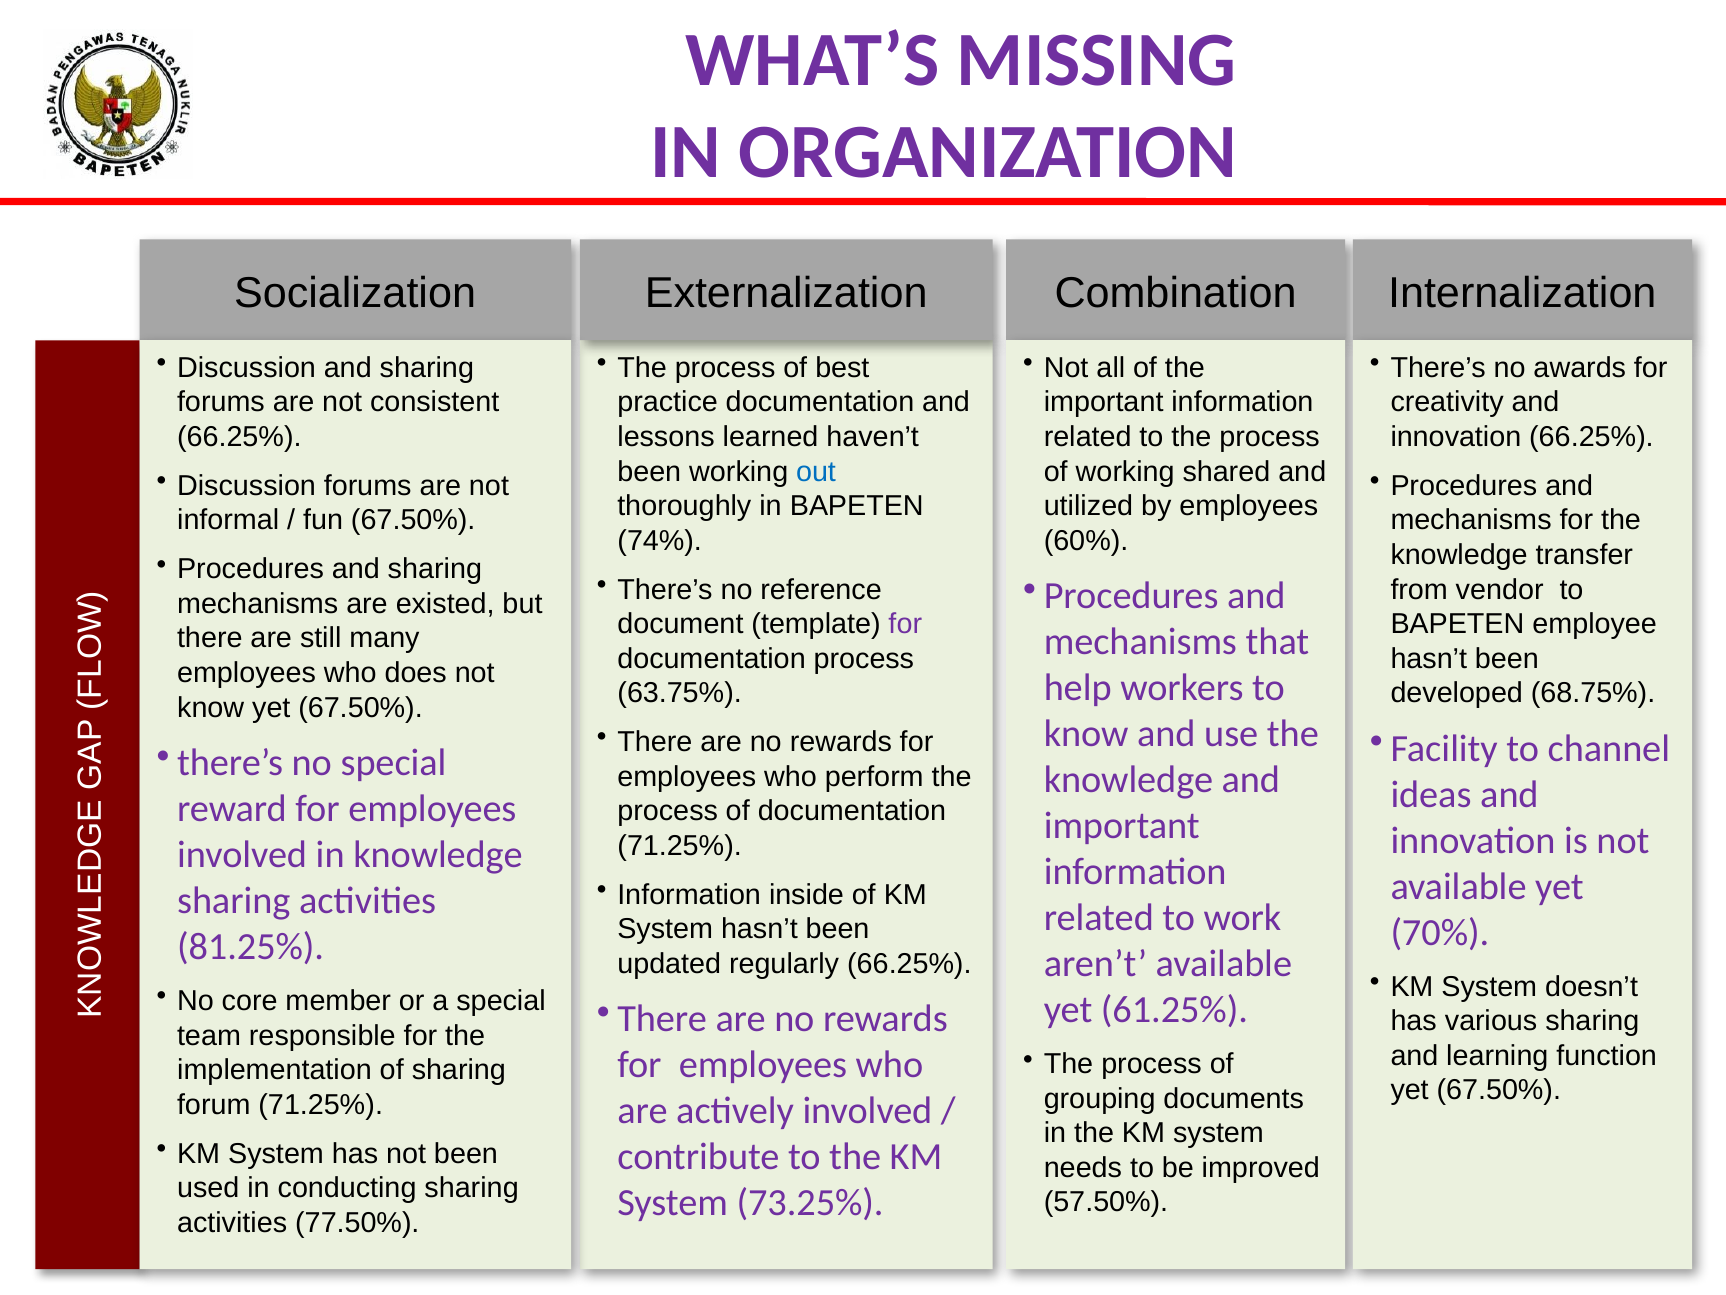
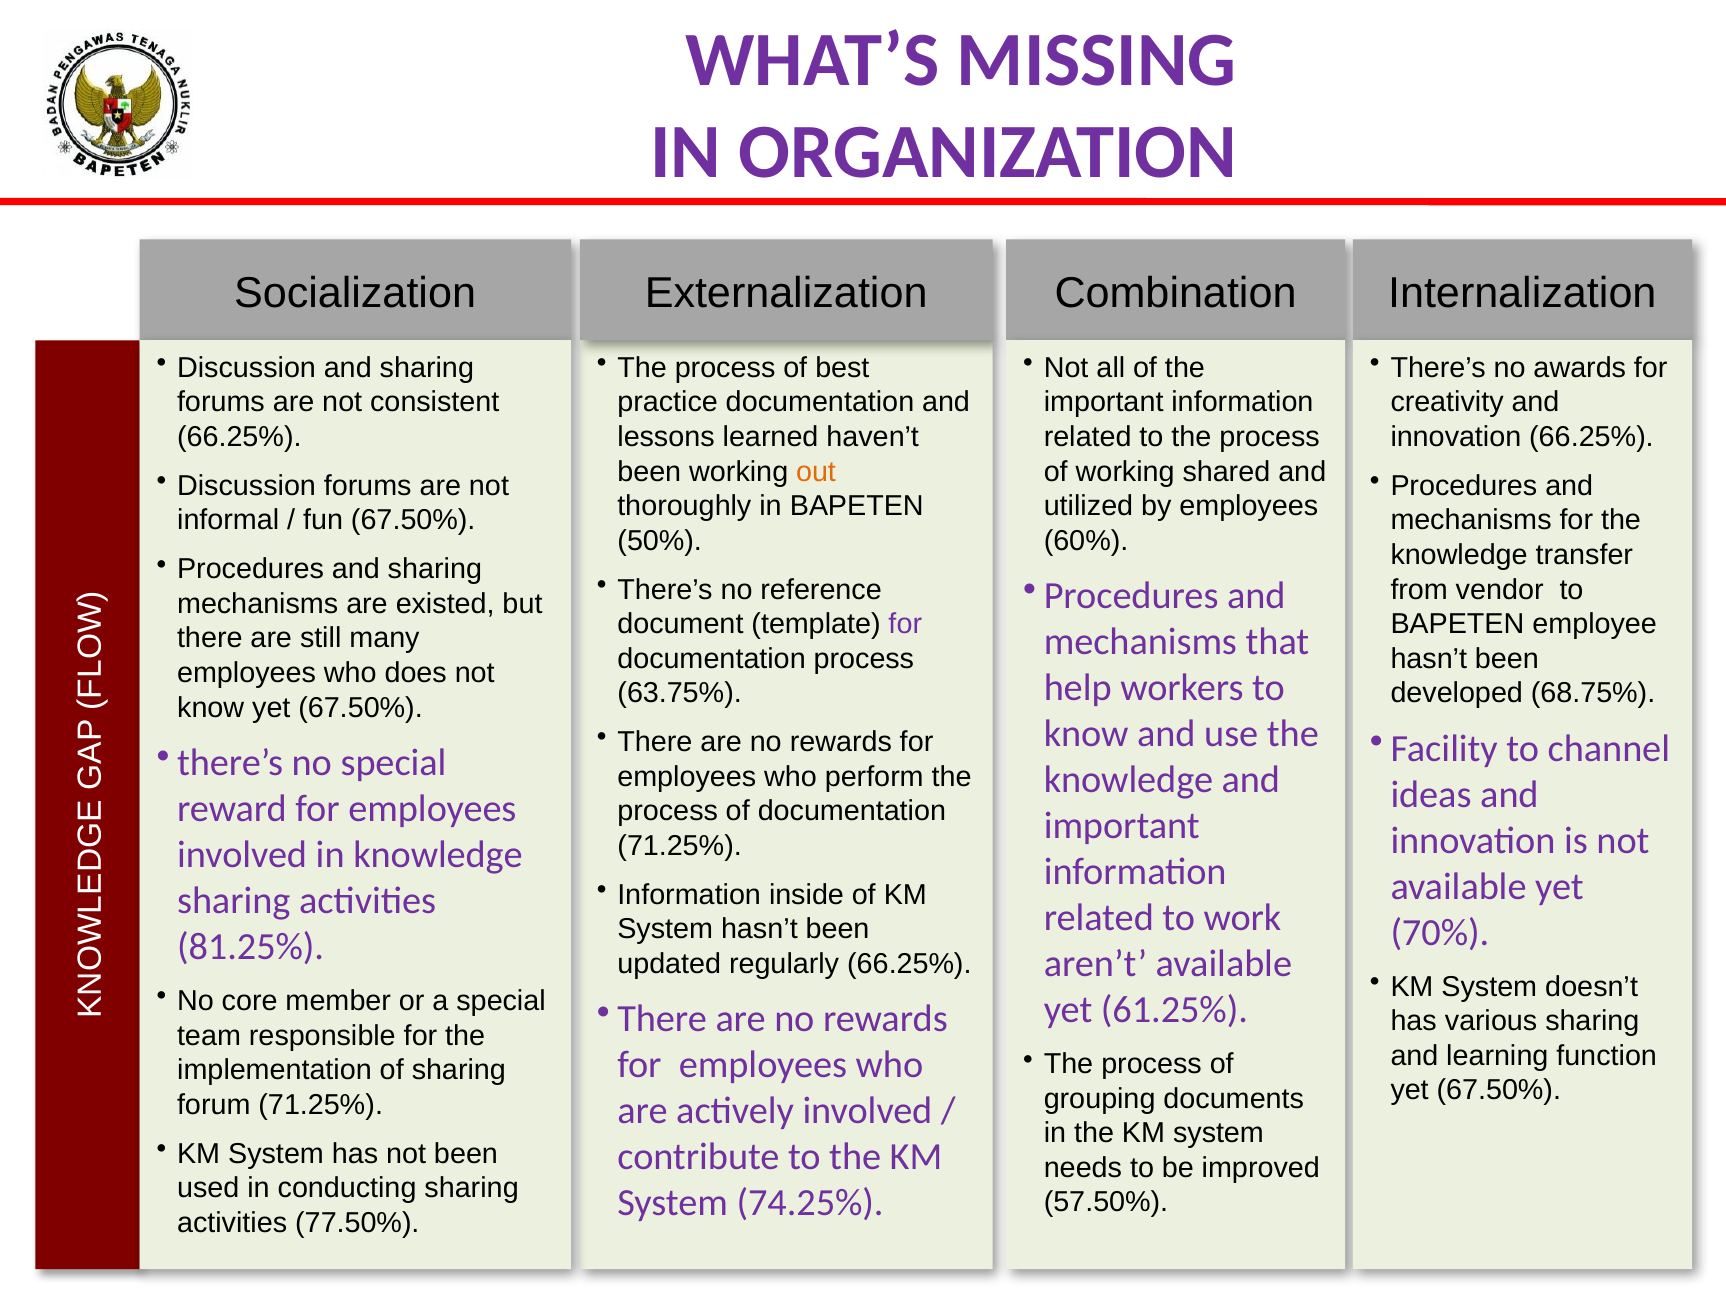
out colour: blue -> orange
74%: 74% -> 50%
73.25%: 73.25% -> 74.25%
